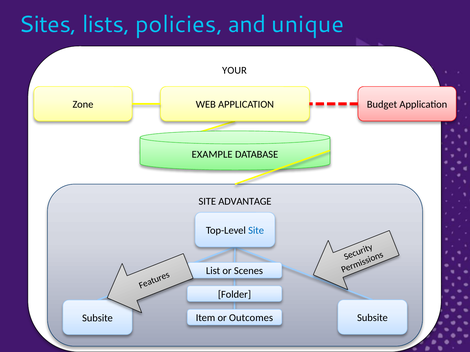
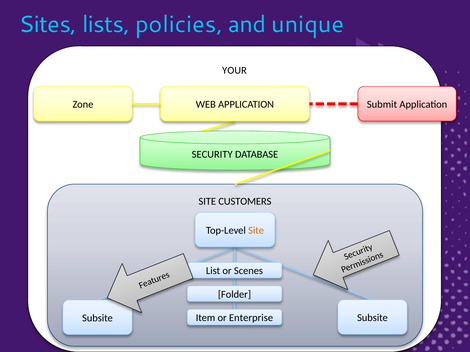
Budget: Budget -> Submit
EXAMPLE: EXAMPLE -> SECURITY
ADVANTAGE: ADVANTAGE -> CUSTOMERS
Site at (256, 231) colour: blue -> orange
Outcomes: Outcomes -> Enterprise
